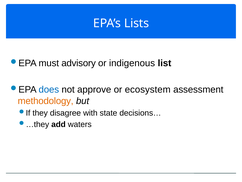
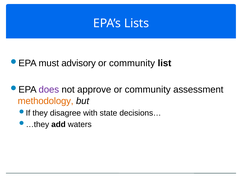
indigenous at (132, 63): indigenous -> community
does colour: blue -> purple
approve or ecosystem: ecosystem -> community
